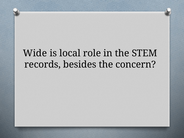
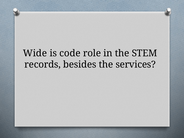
local: local -> code
concern: concern -> services
